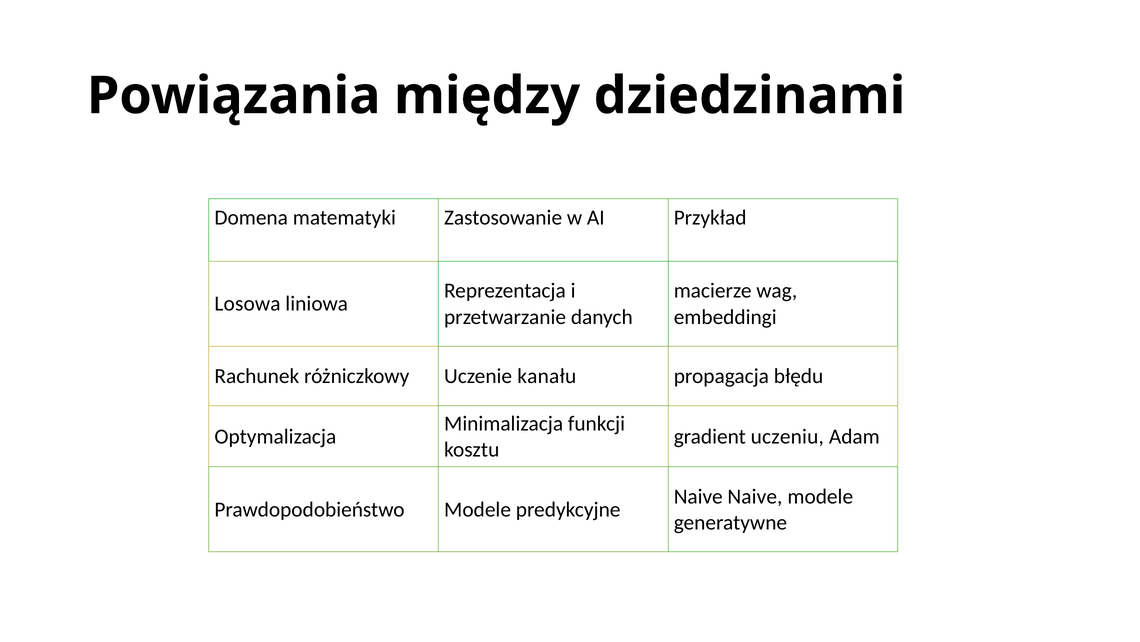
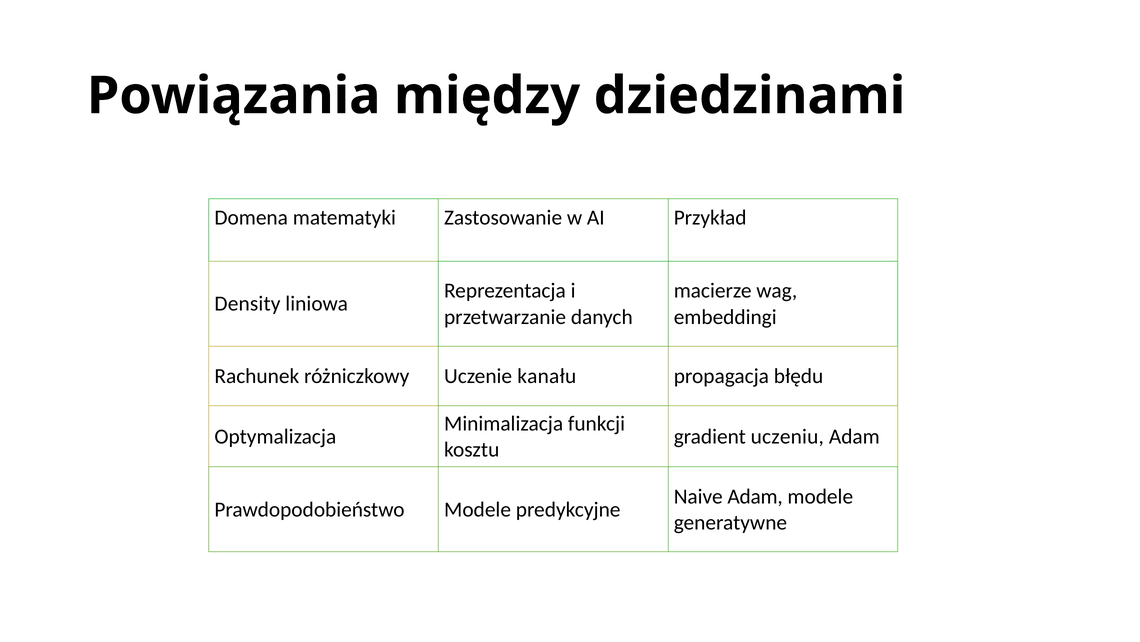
Losowa: Losowa -> Density
Naive Naive: Naive -> Adam
